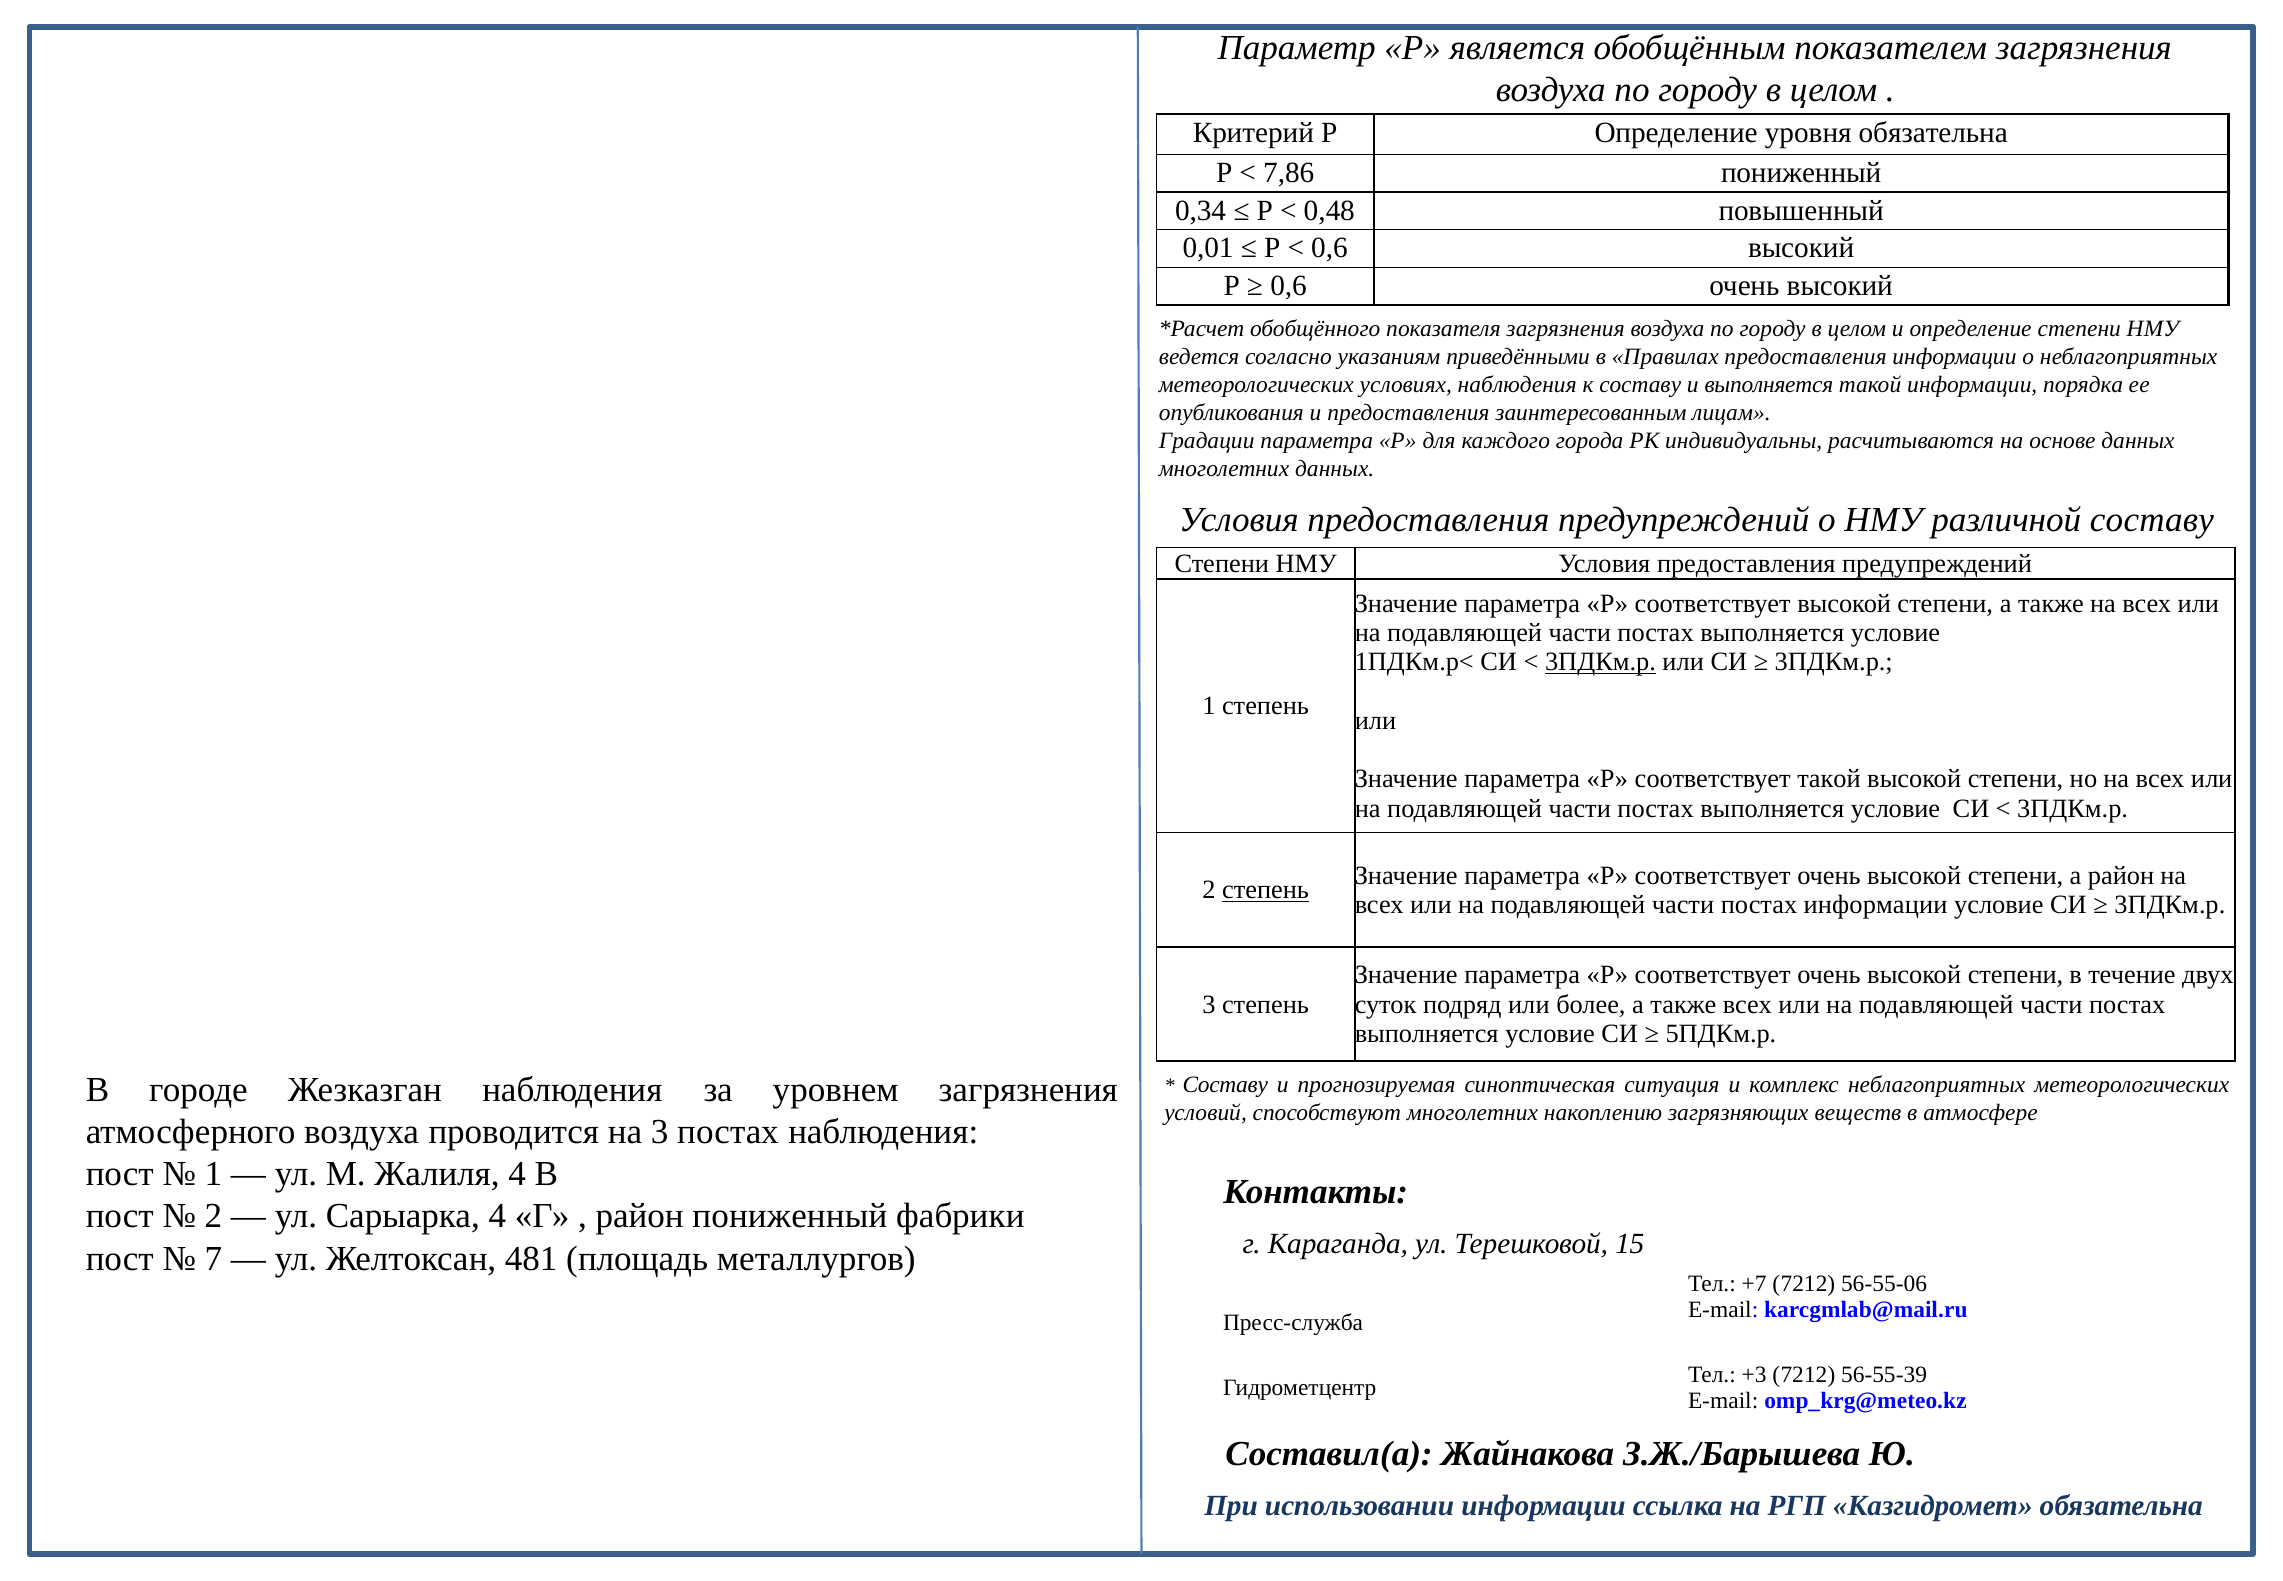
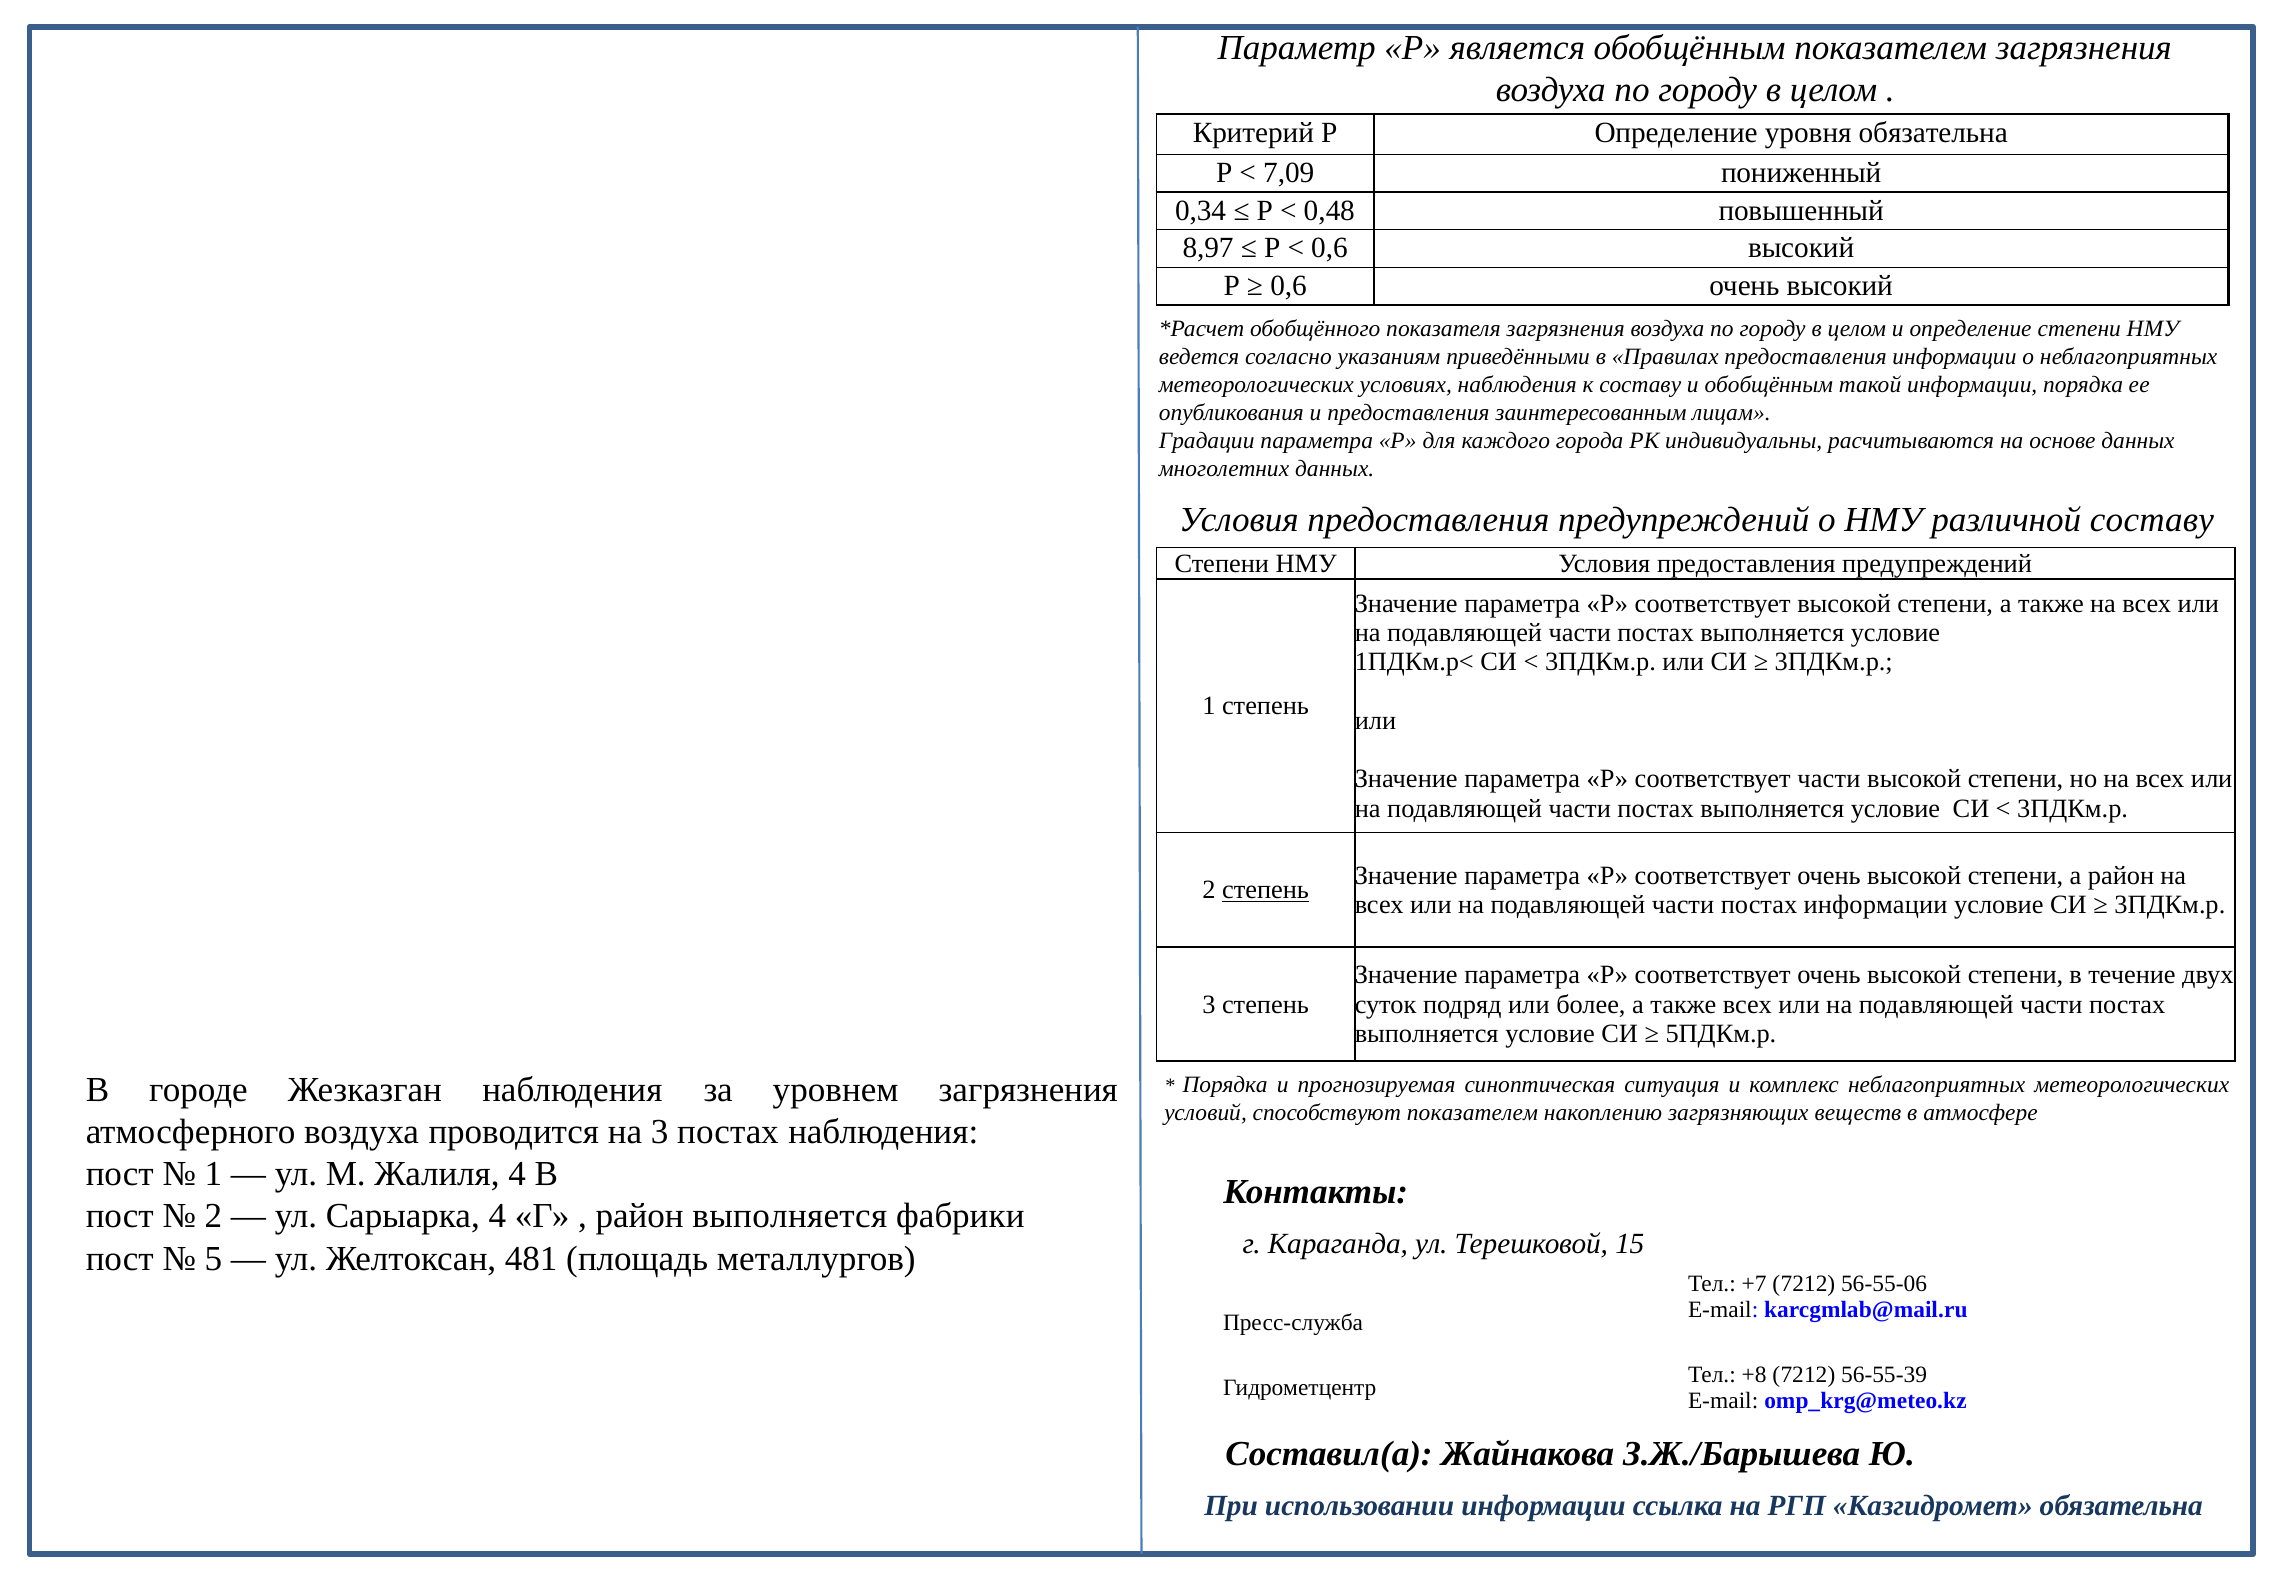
7,86: 7,86 -> 7,09
0,01: 0,01 -> 8,97
и выполняется: выполняется -> обобщённым
3ПДКм.р at (1601, 662) underline: present -> none
соответствует такой: такой -> части
Составу at (1225, 1085): Составу -> Порядка
способствуют многолетних: многолетних -> показателем
район пониженный: пониженный -> выполняется
7: 7 -> 5
+3: +3 -> +8
